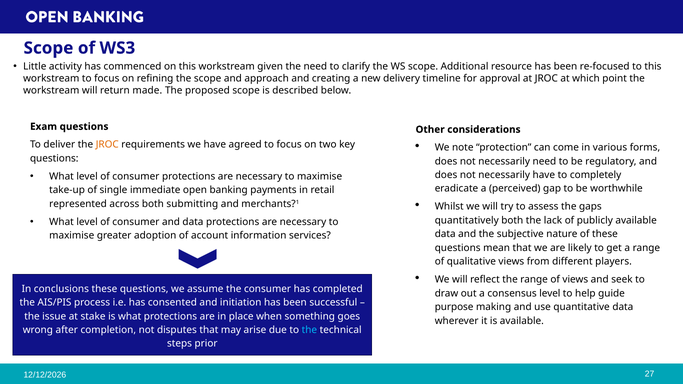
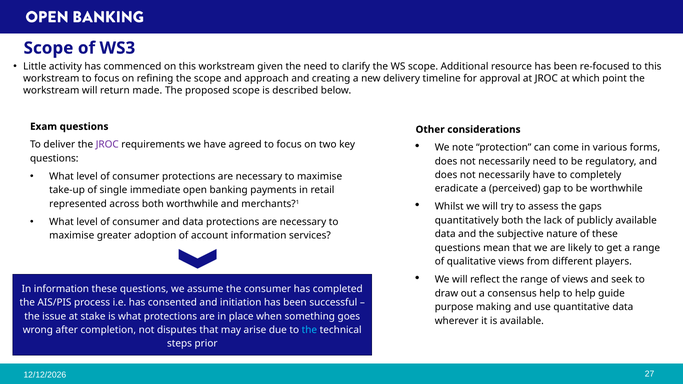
JROC at (107, 145) colour: orange -> purple
both submitting: submitting -> worthwhile
In conclusions: conclusions -> information
consensus level: level -> help
